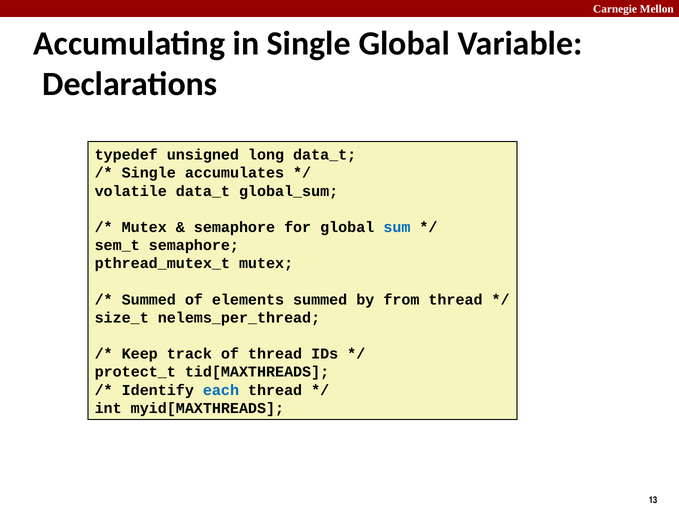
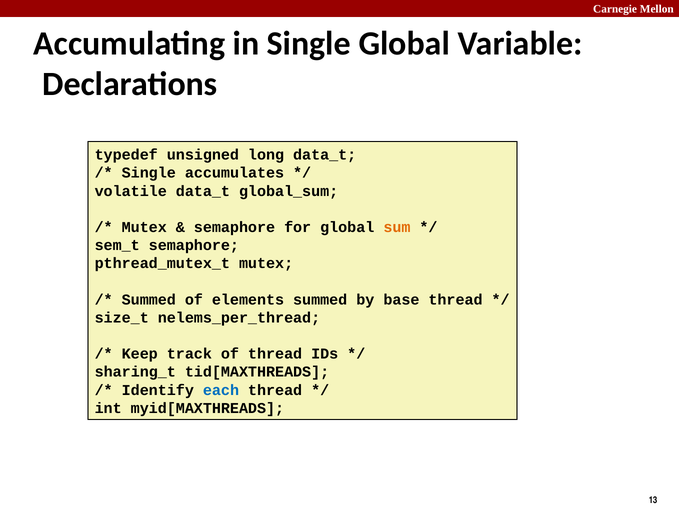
sum colour: blue -> orange
from: from -> base
protect_t: protect_t -> sharing_t
